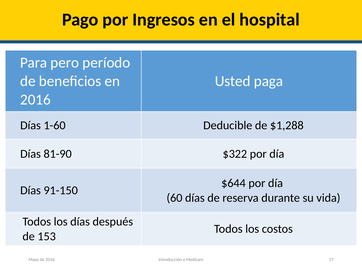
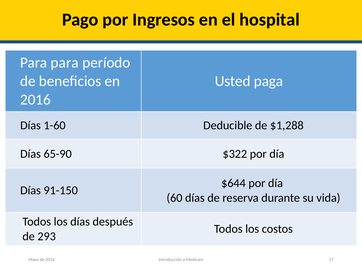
Para pero: pero -> para
81-90: 81-90 -> 65-90
153: 153 -> 293
